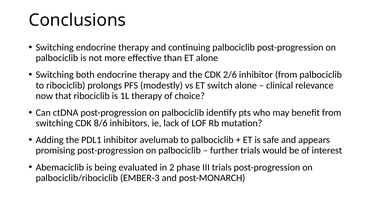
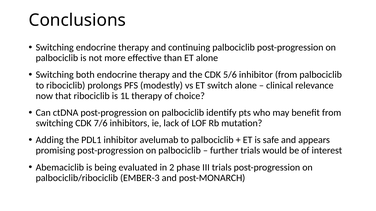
2/6: 2/6 -> 5/6
8/6: 8/6 -> 7/6
